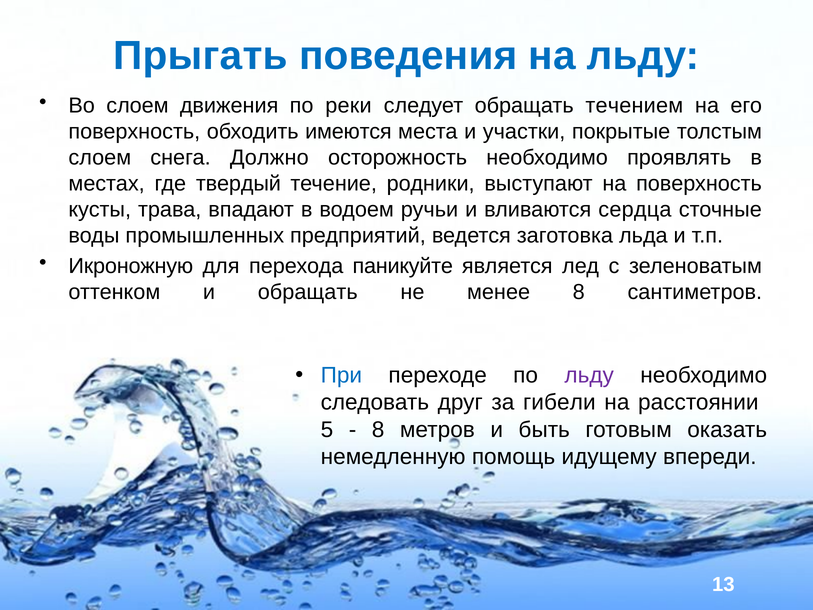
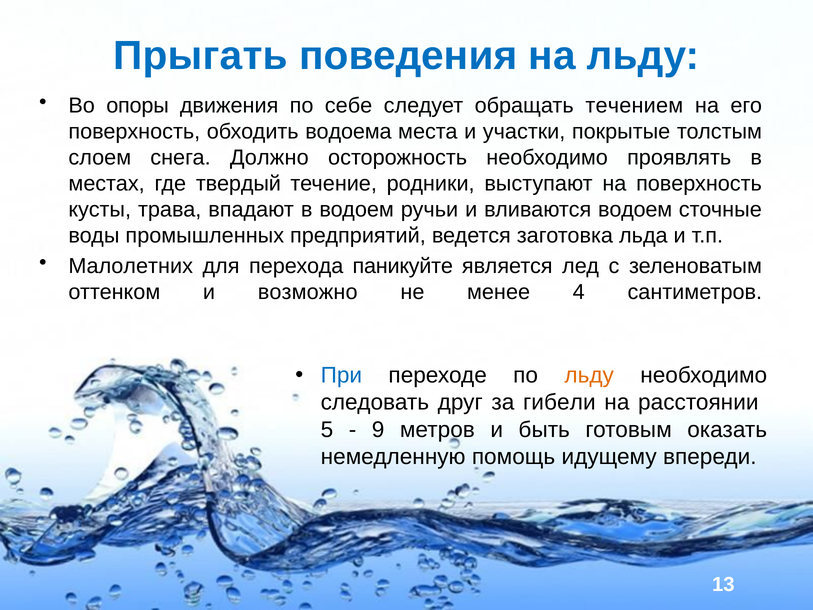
Во слоем: слоем -> опоры
реки: реки -> себе
имеются: имеются -> водоема
вливаются сердца: сердца -> водоем
Икроножную: Икроножную -> Малолетних
и обращать: обращать -> возможно
менее 8: 8 -> 4
льду at (589, 375) colour: purple -> orange
8 at (378, 429): 8 -> 9
